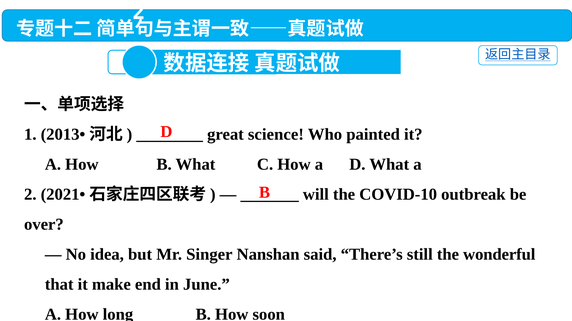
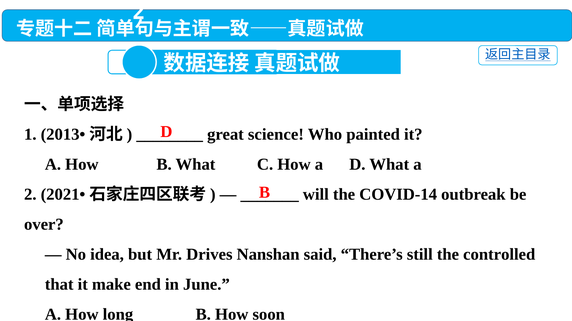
COVID-10: COVID-10 -> COVID-14
Singer: Singer -> Drives
wonderful: wonderful -> controlled
